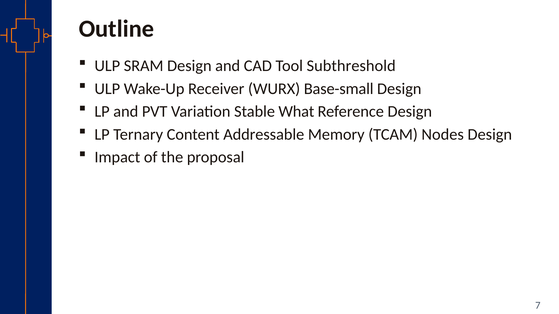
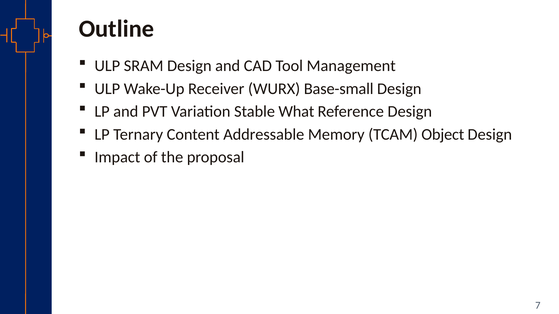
Subthreshold: Subthreshold -> Management
Nodes: Nodes -> Object
